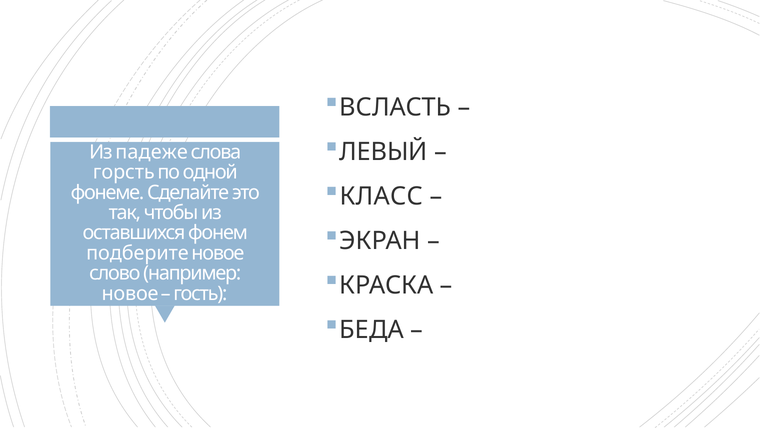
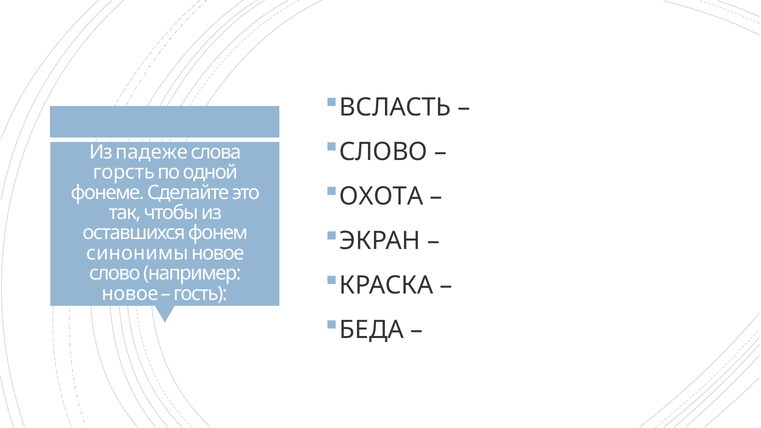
ЛЕВЫЙ at (384, 152): ЛЕВЫЙ -> СЛОВО
КЛАСС: КЛАСС -> ОХОТА
подберите: подберите -> синонимы
